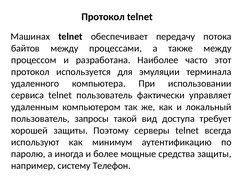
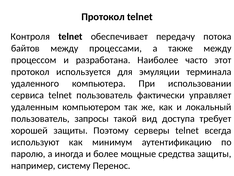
Машинах: Машинах -> Контроля
Телефон: Телефон -> Перенос
